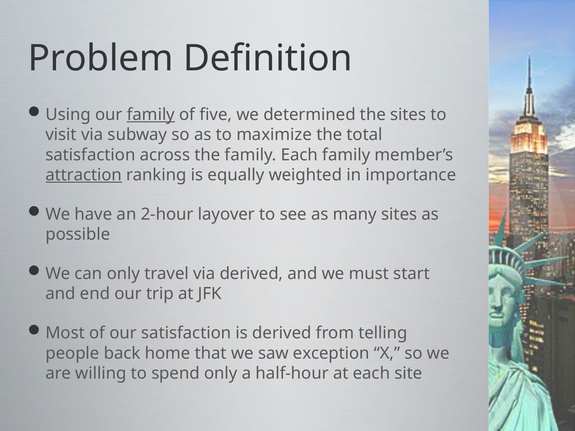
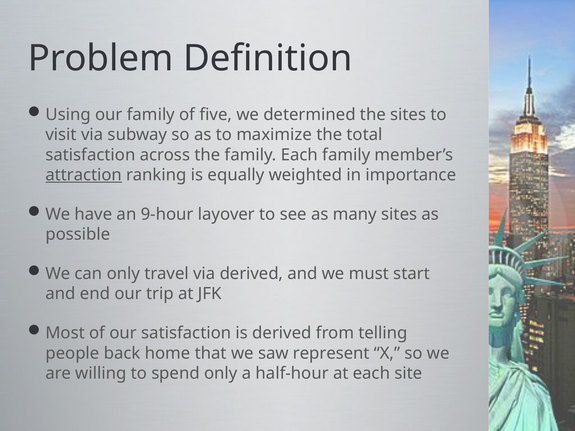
family at (151, 115) underline: present -> none
2-hour: 2-hour -> 9-hour
exception: exception -> represent
